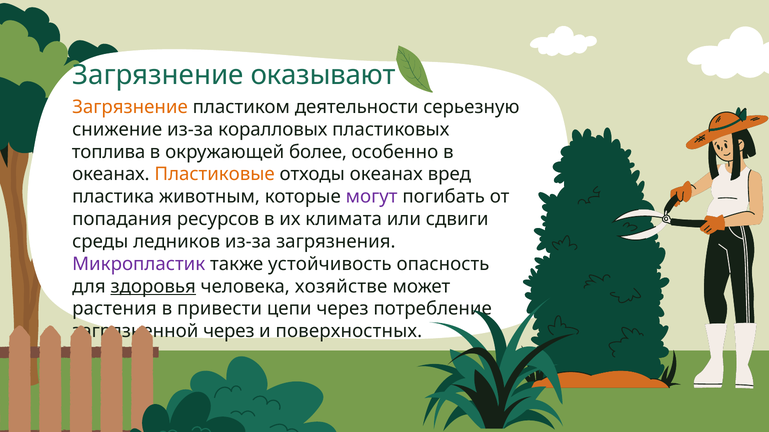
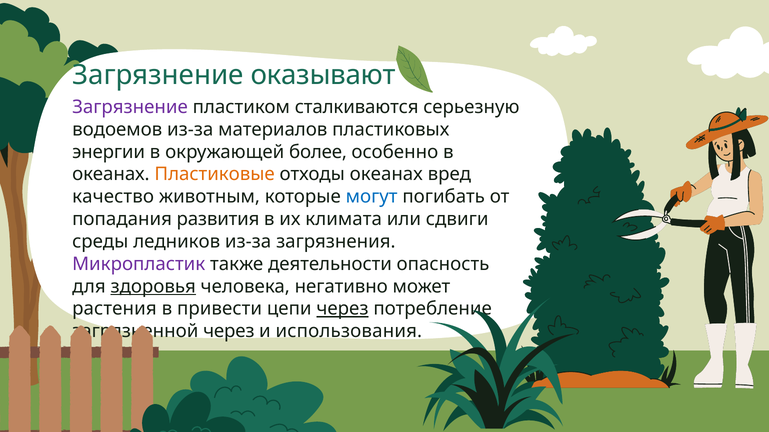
Загрязнение at (130, 107) colour: orange -> purple
деятельности: деятельности -> сталкиваются
снижение: снижение -> водоемов
коралловых: коралловых -> материалов
топлива: топлива -> энергии
пластика: пластика -> качество
могут colour: purple -> blue
ресурсов: ресурсов -> развития
устойчивость: устойчивость -> деятельности
хозяйстве: хозяйстве -> негативно
через at (342, 309) underline: none -> present
поверхностных: поверхностных -> использования
